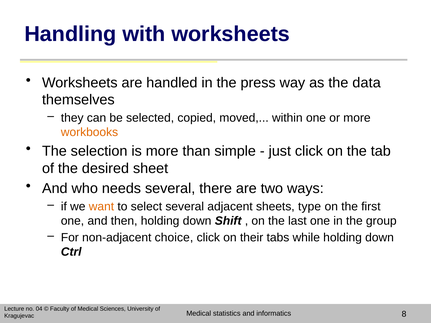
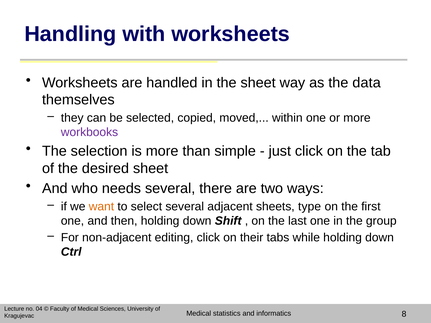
the press: press -> sheet
workbooks colour: orange -> purple
choice: choice -> editing
